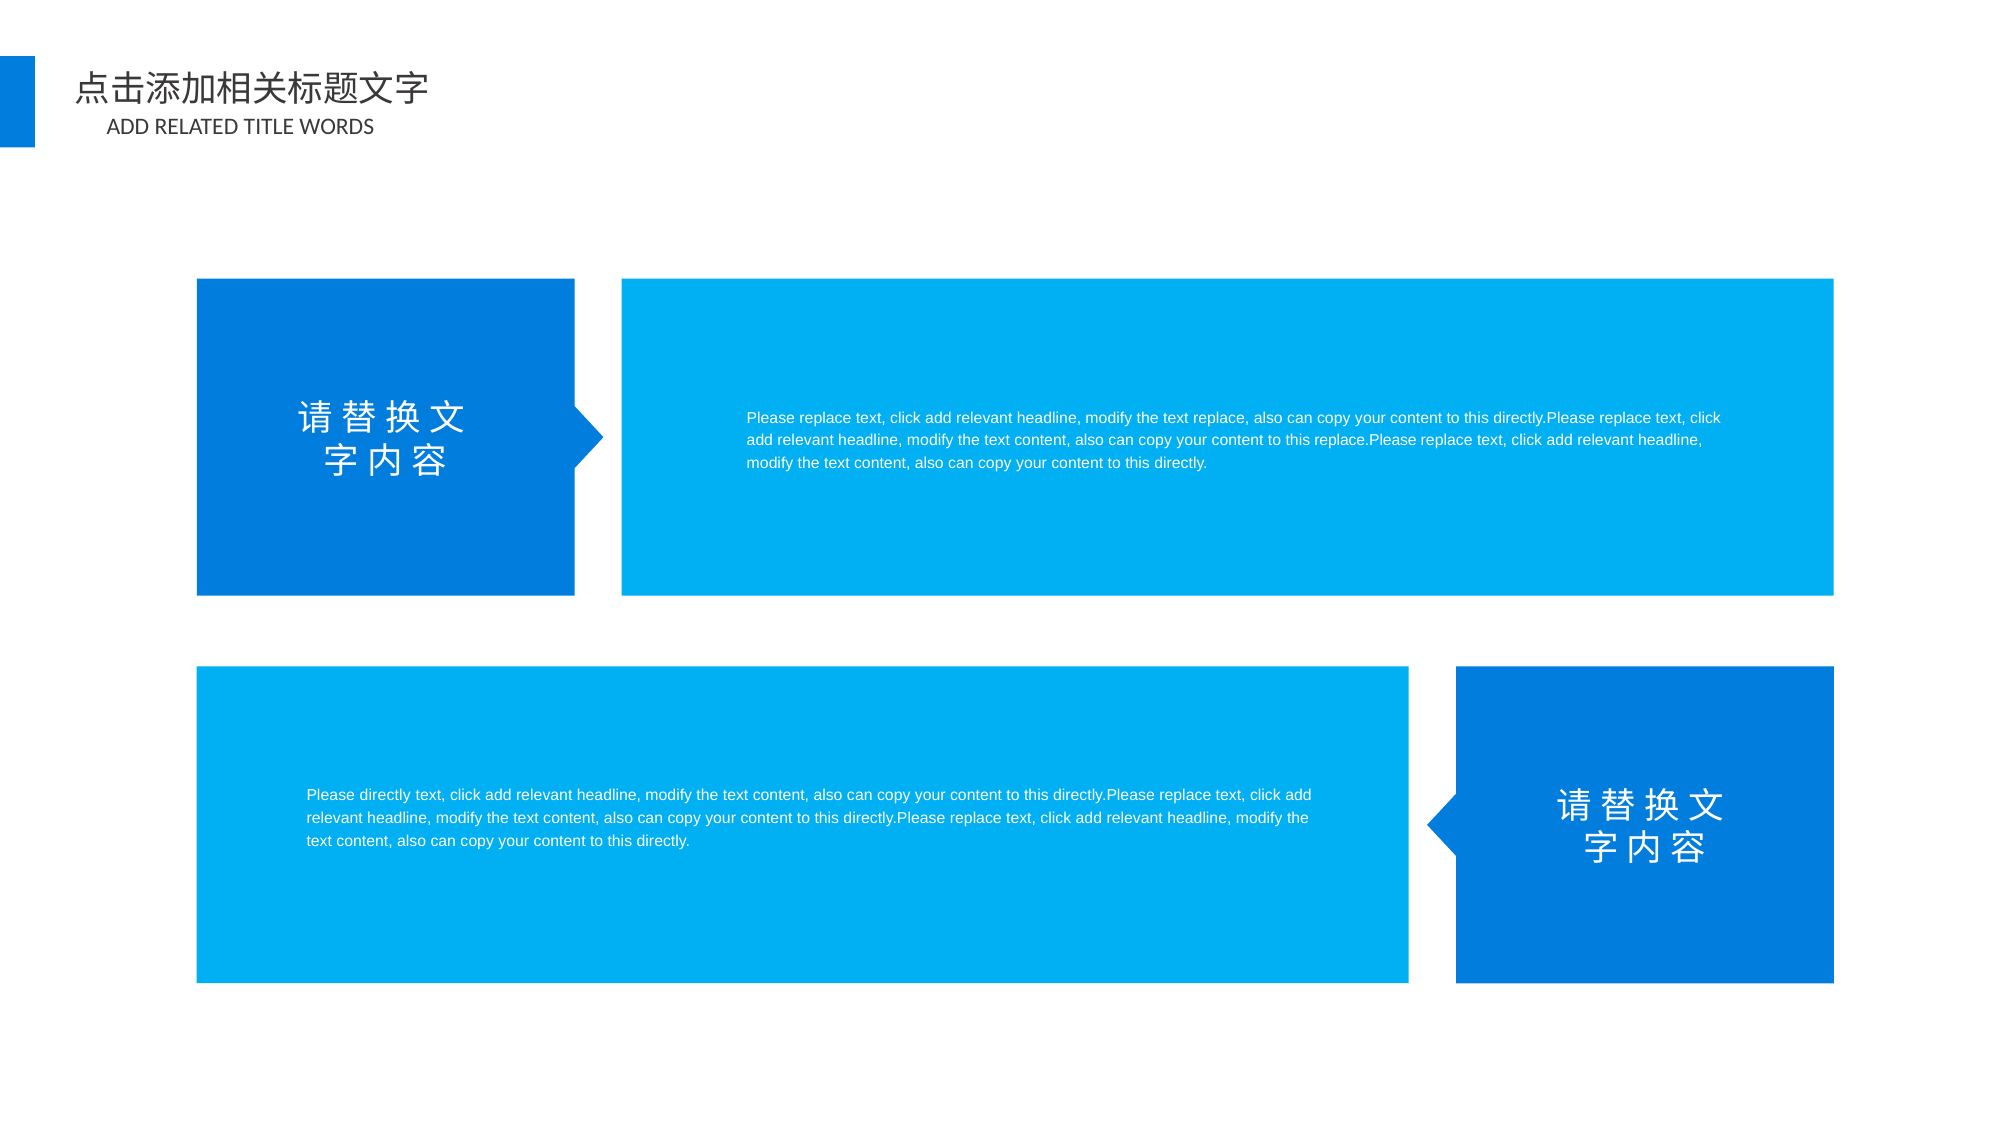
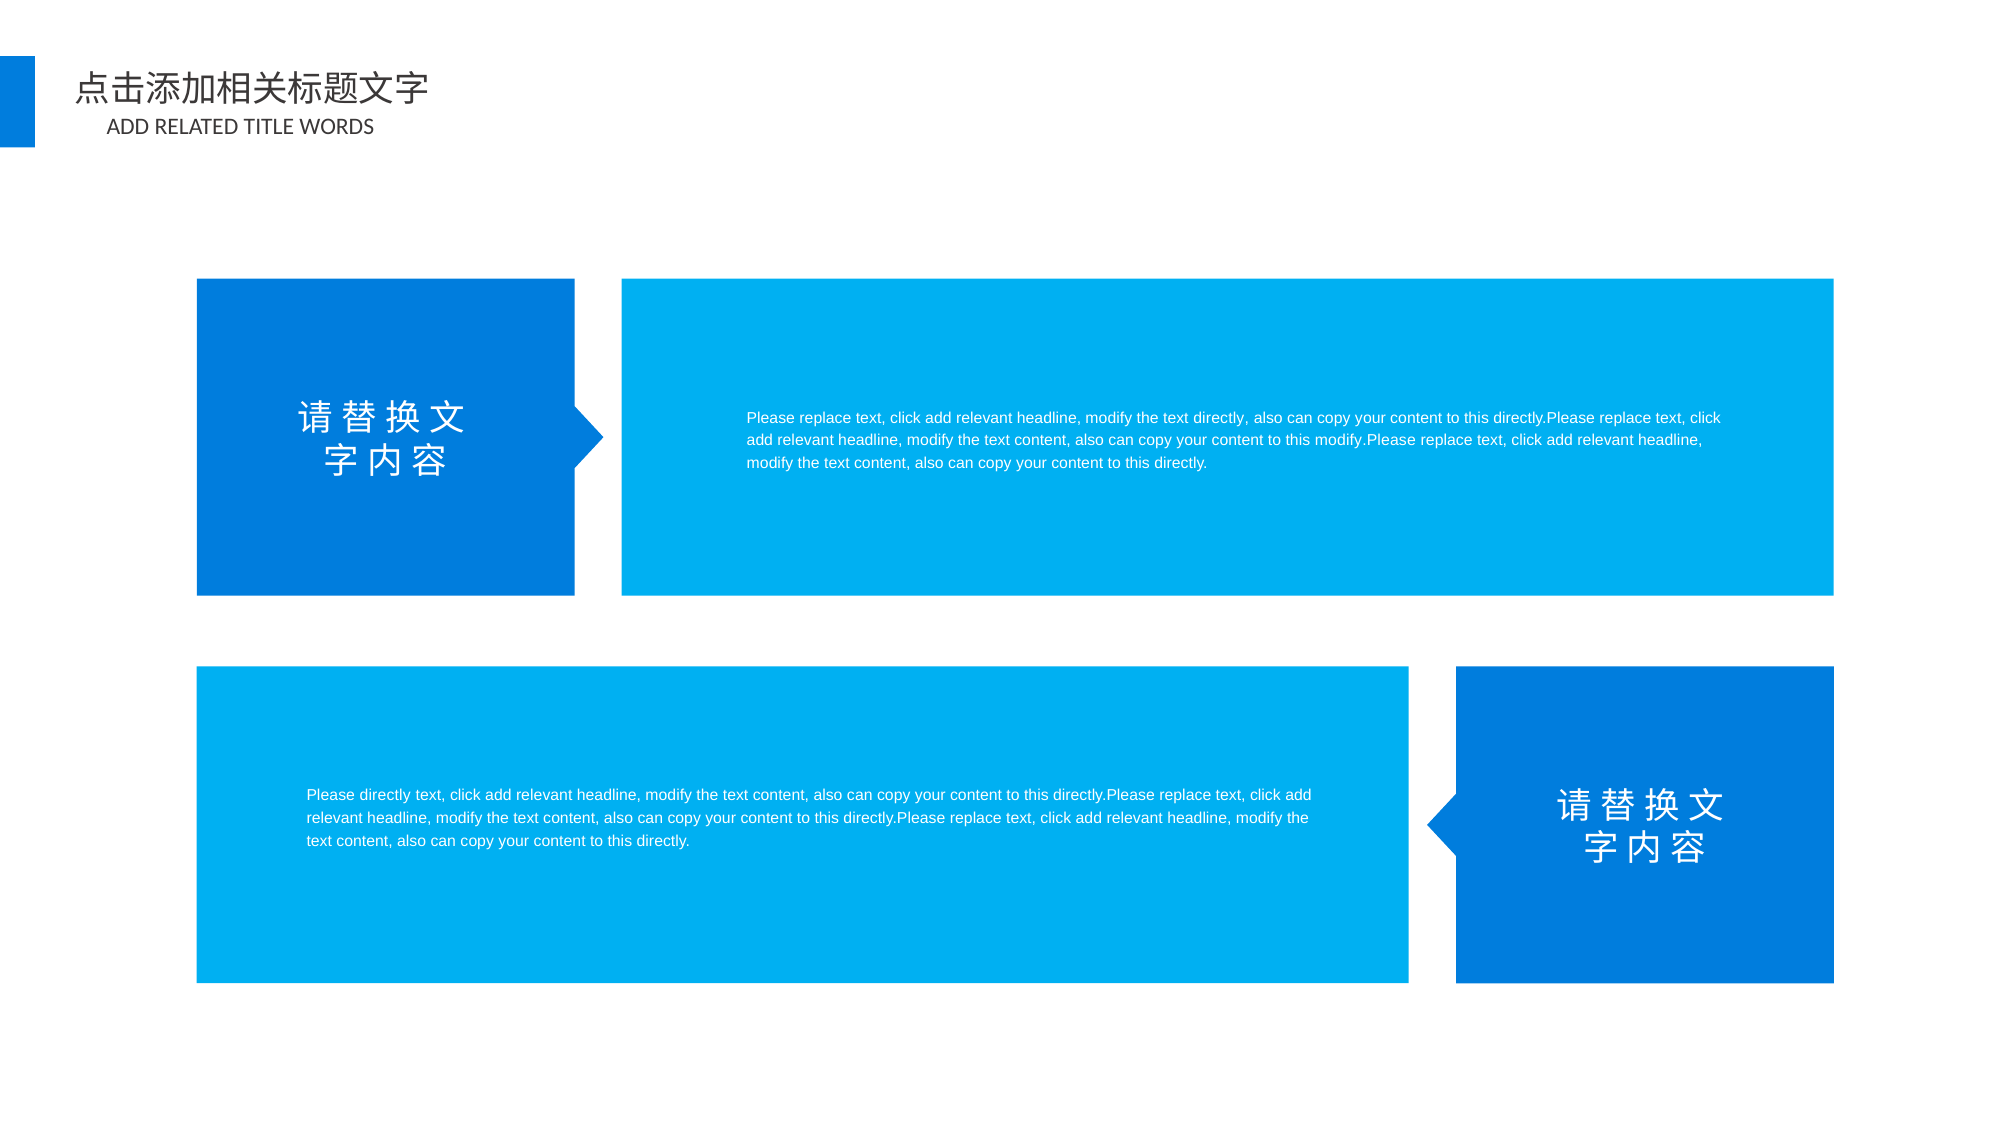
text replace: replace -> directly
replace.Please: replace.Please -> modify.Please
